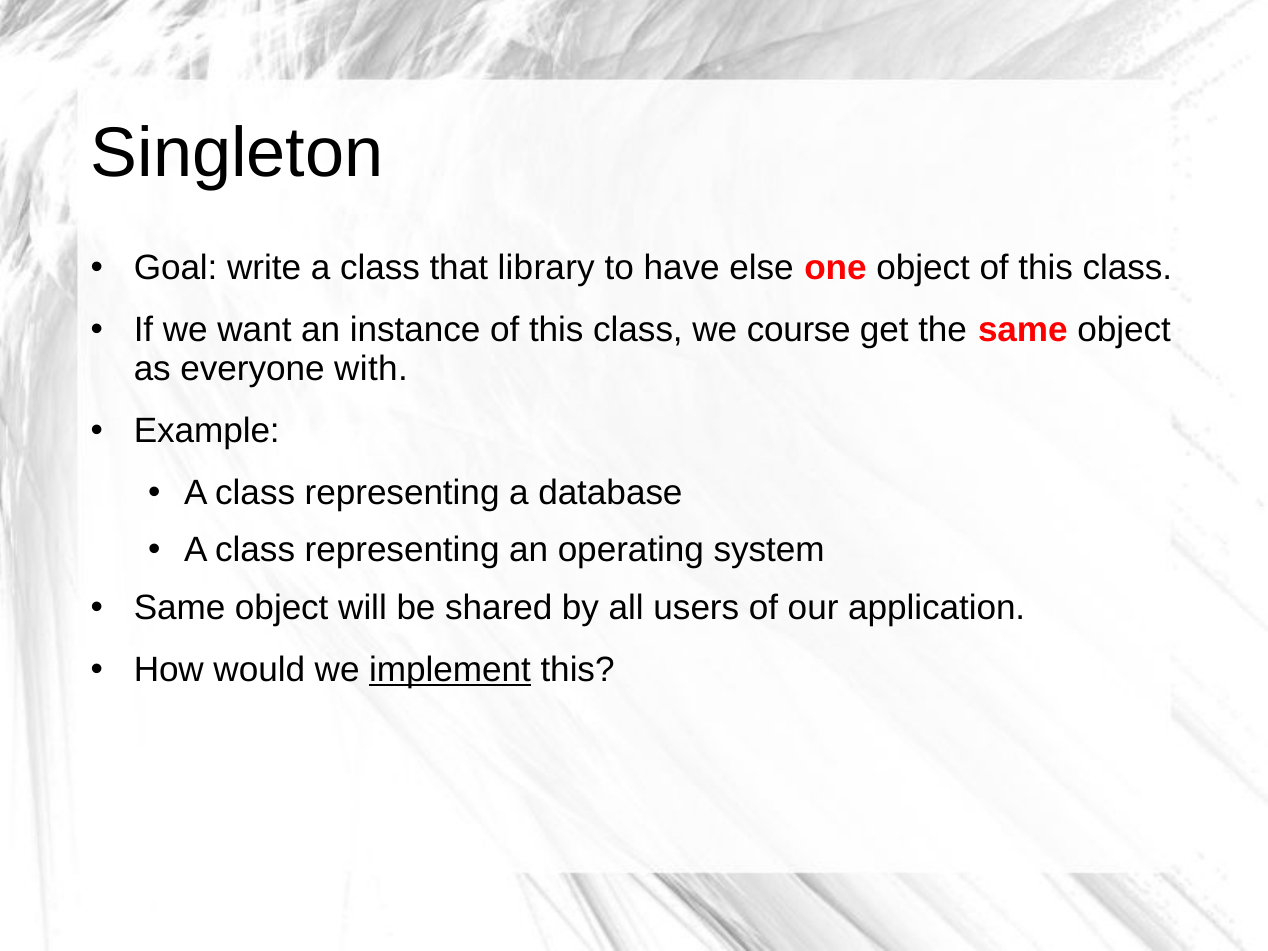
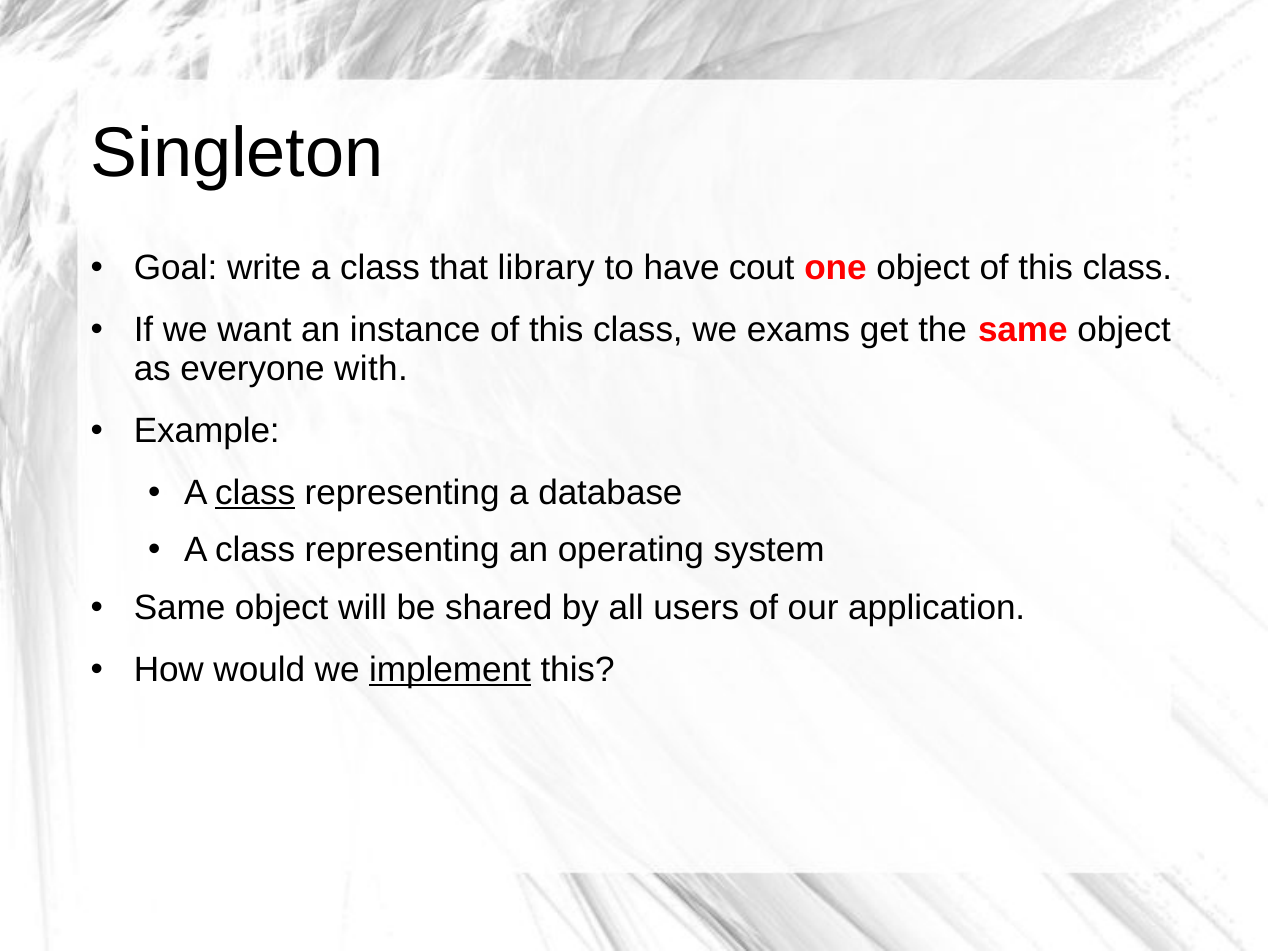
else: else -> cout
course: course -> exams
class at (255, 493) underline: none -> present
